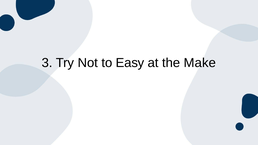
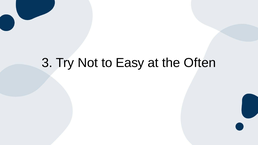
Make: Make -> Often
